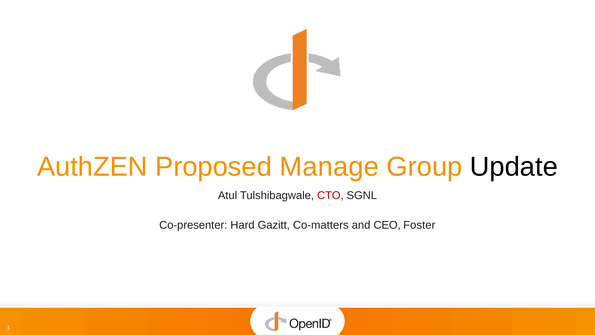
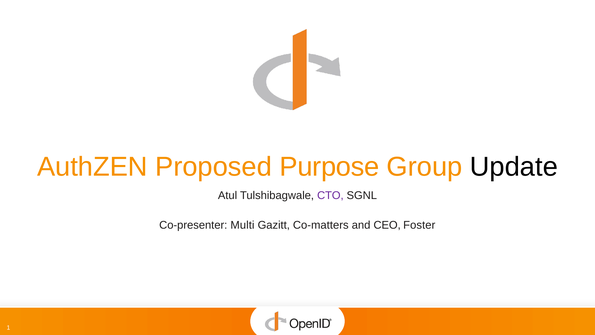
Manage: Manage -> Purpose
CTO colour: red -> purple
Hard: Hard -> Multi
